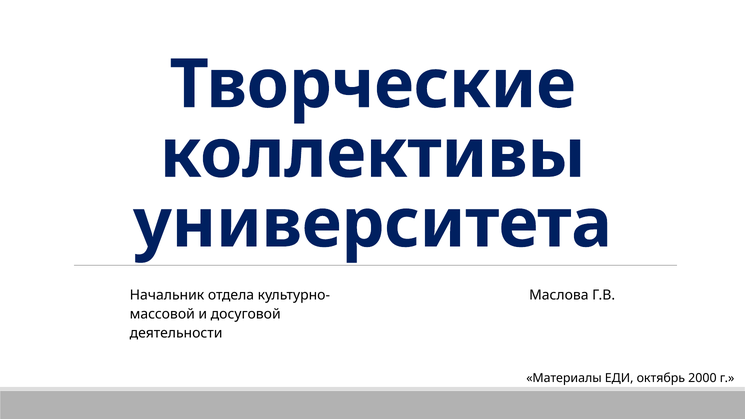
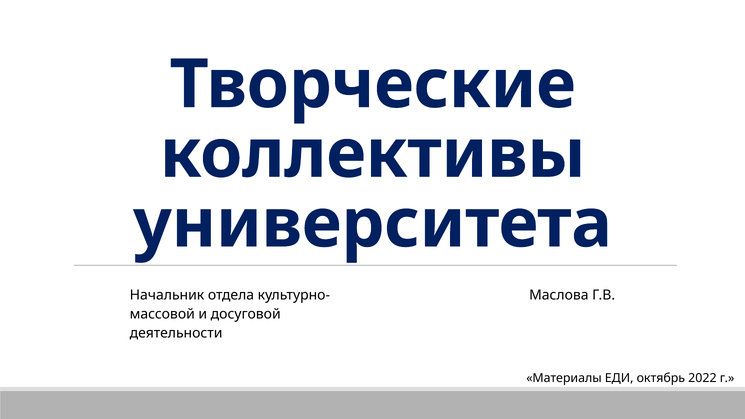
2000: 2000 -> 2022
